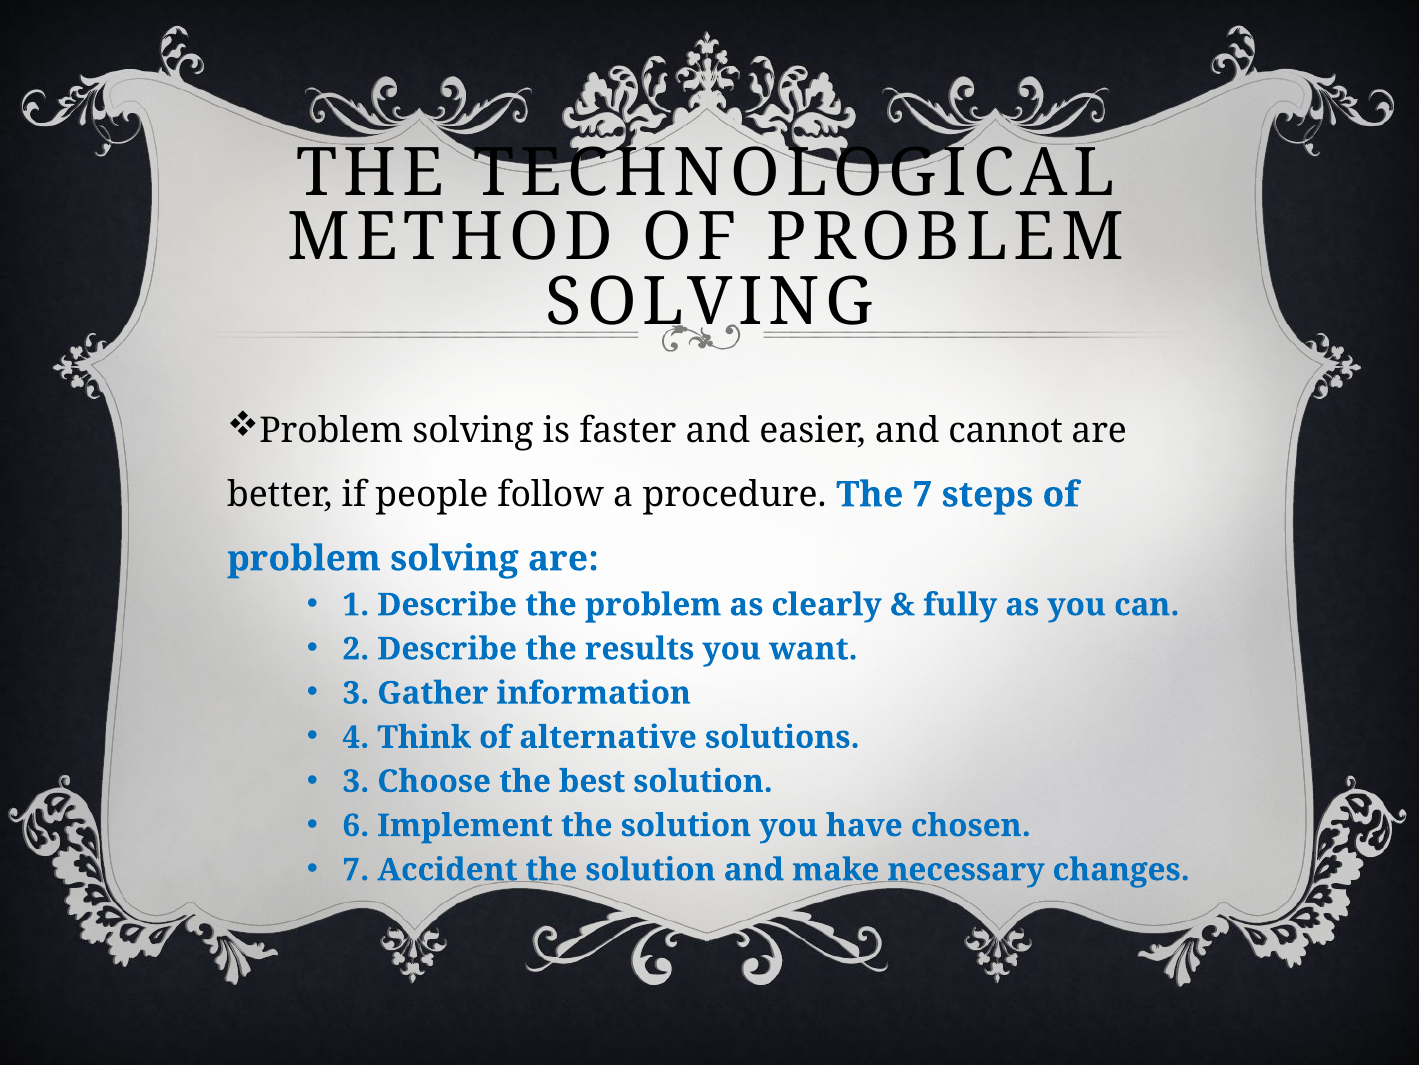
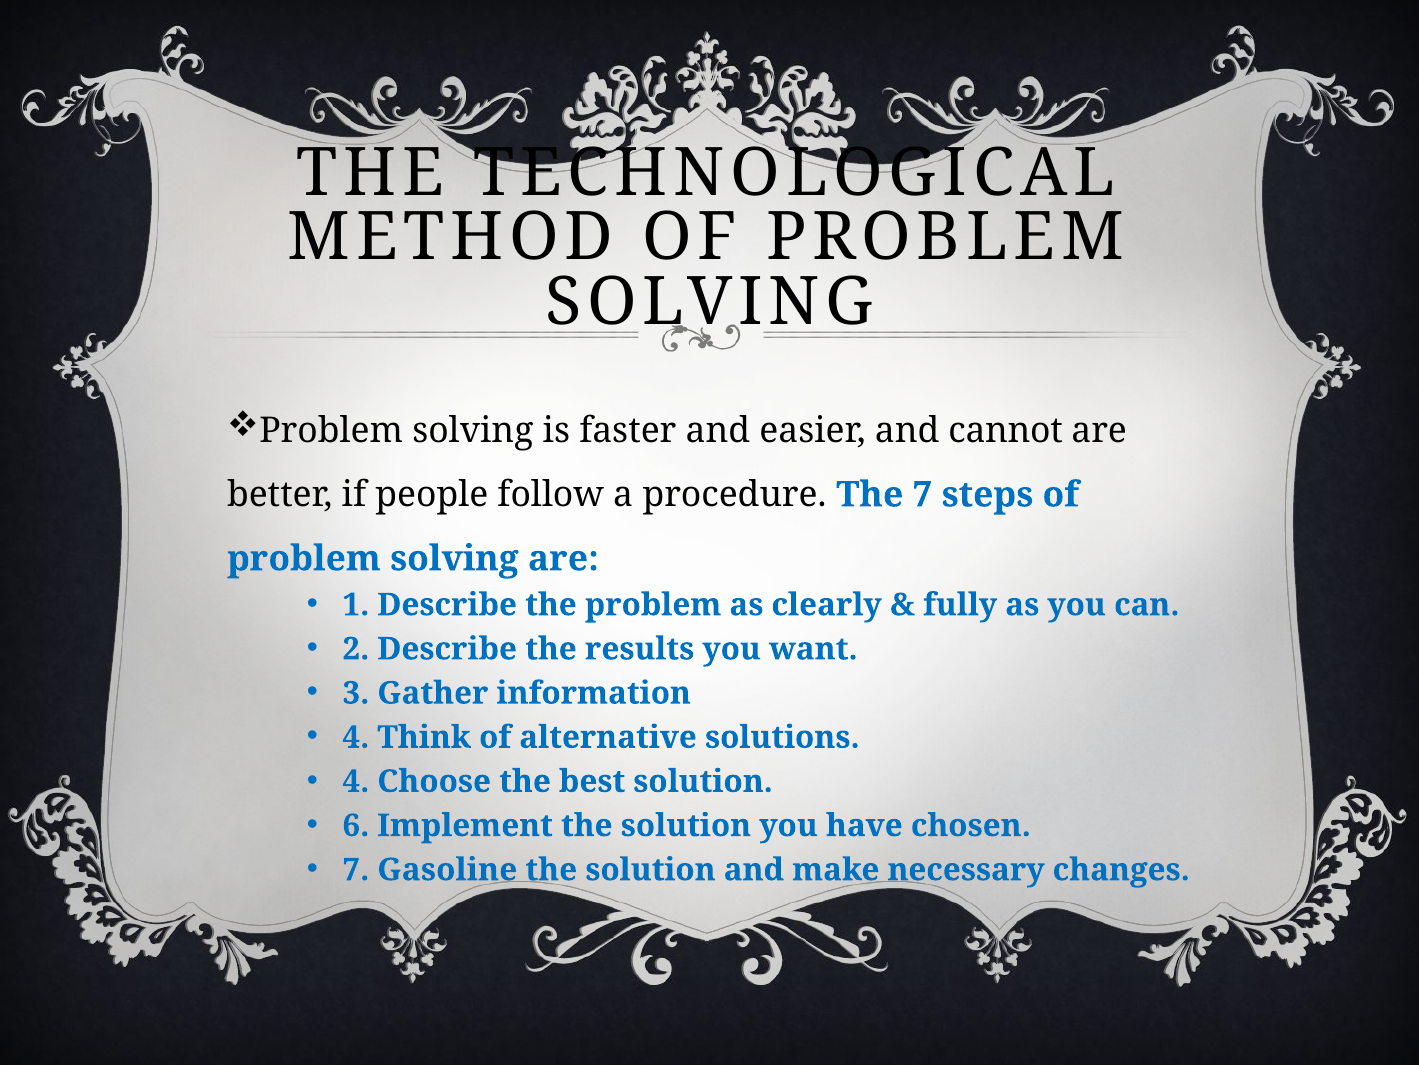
3 at (356, 781): 3 -> 4
Accident: Accident -> Gasoline
